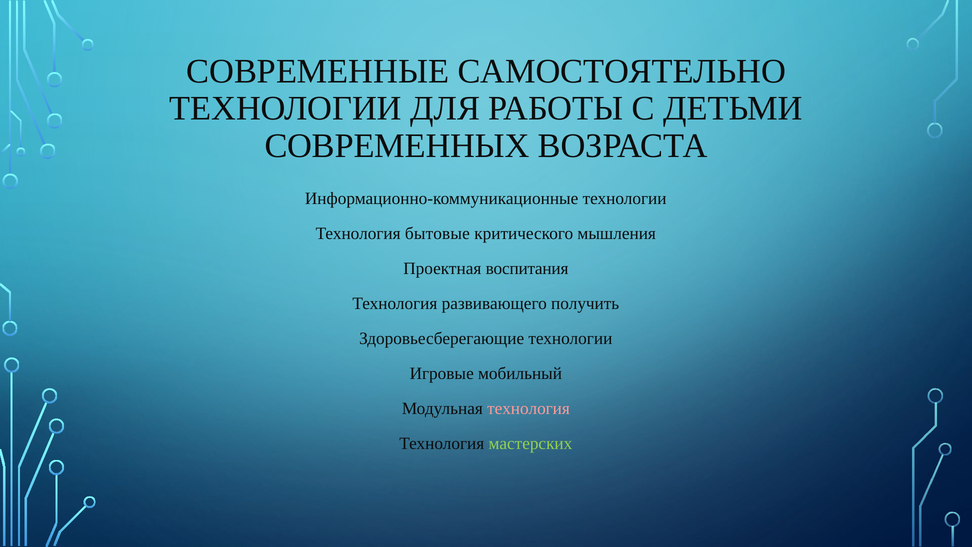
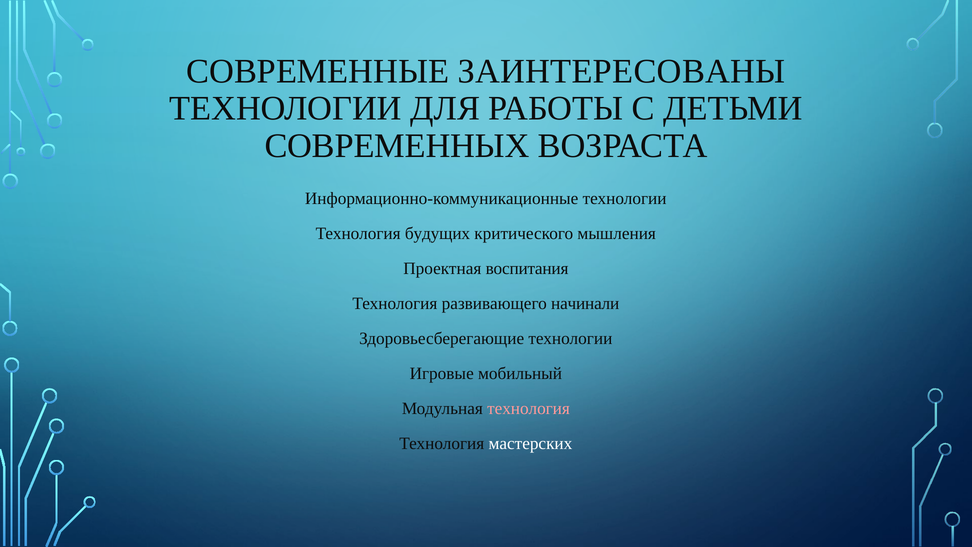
САМОСТОЯТЕЛЬНО: САМОСТОЯТЕЛЬНО -> ЗАИНТЕРЕСОВАНЫ
бытовые: бытовые -> будущих
получить: получить -> начинали
мастерских colour: light green -> white
